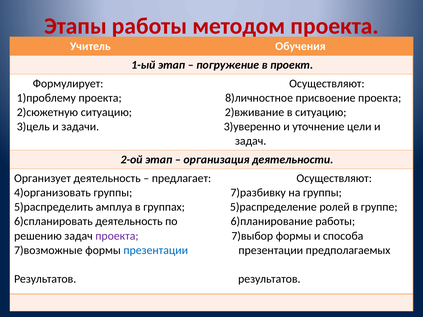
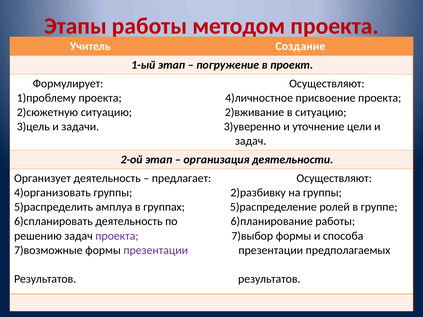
Обучения: Обучения -> Создание
8)личностное: 8)личностное -> 4)личностное
7)разбивку: 7)разбивку -> 2)разбивку
презентации at (156, 250) colour: blue -> purple
